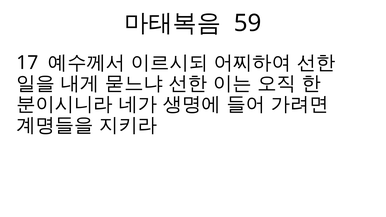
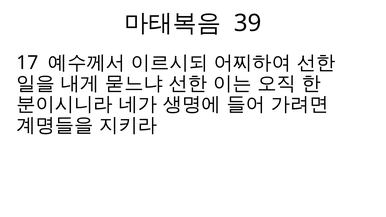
59: 59 -> 39
